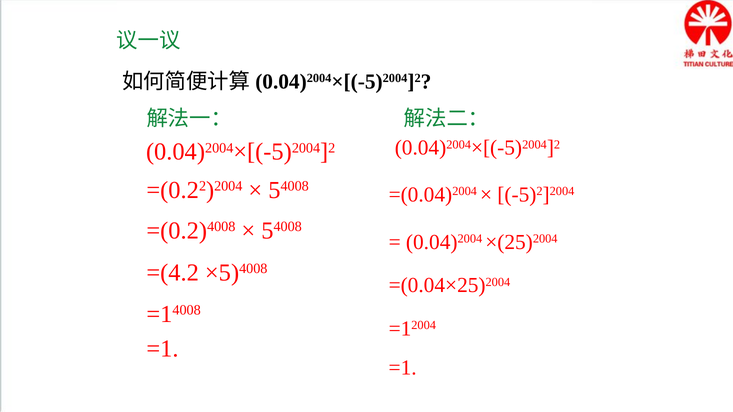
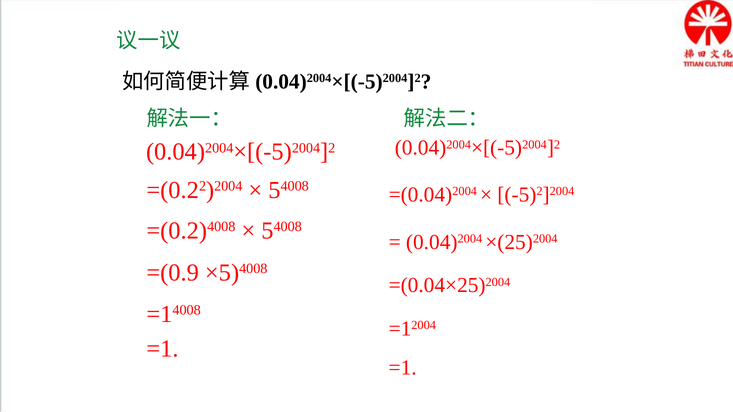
=(4.2: =(4.2 -> =(0.9
